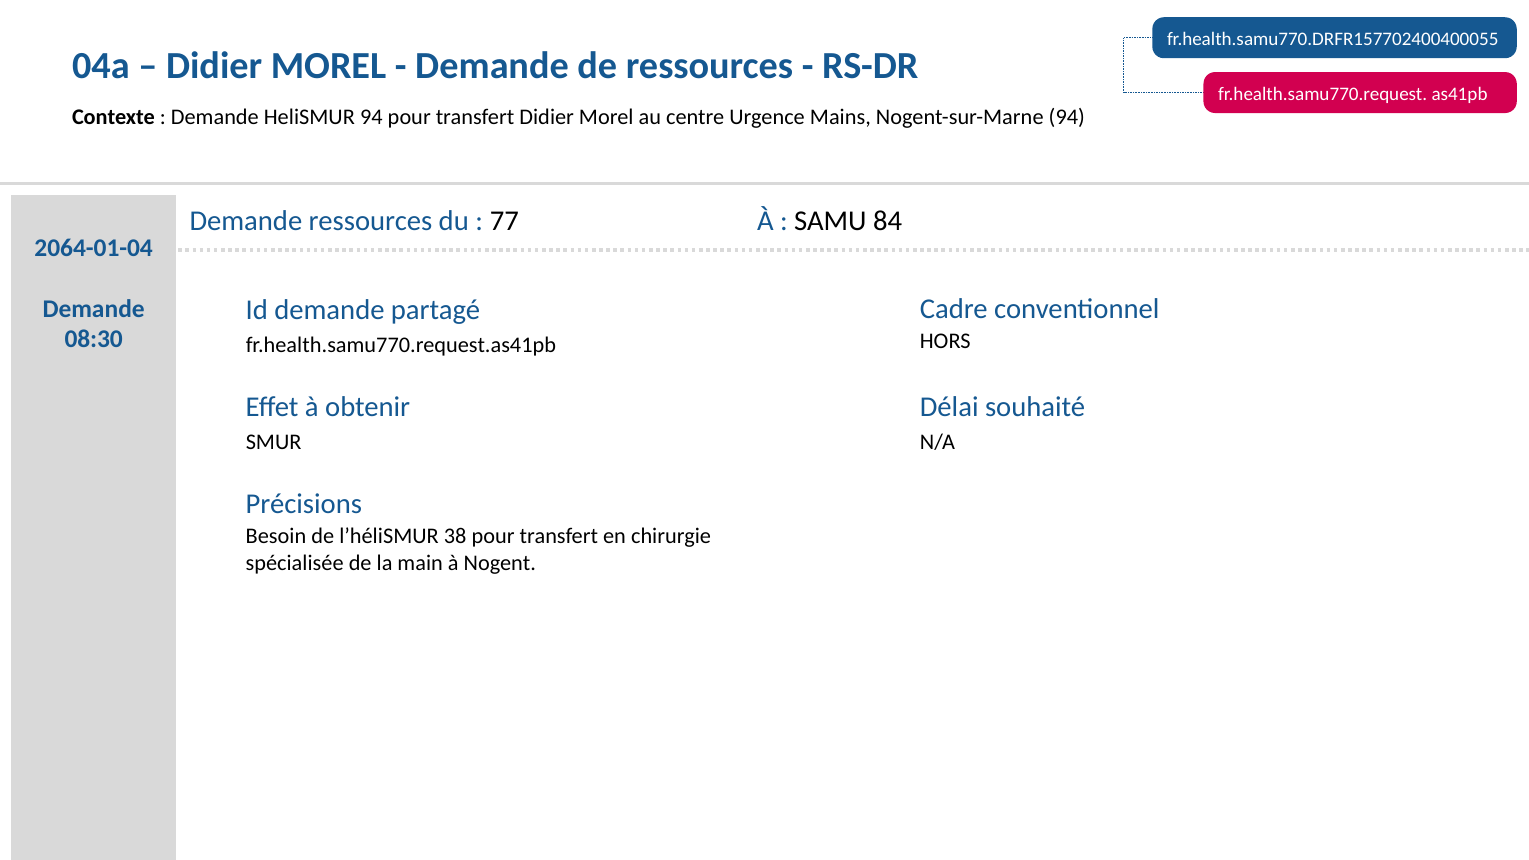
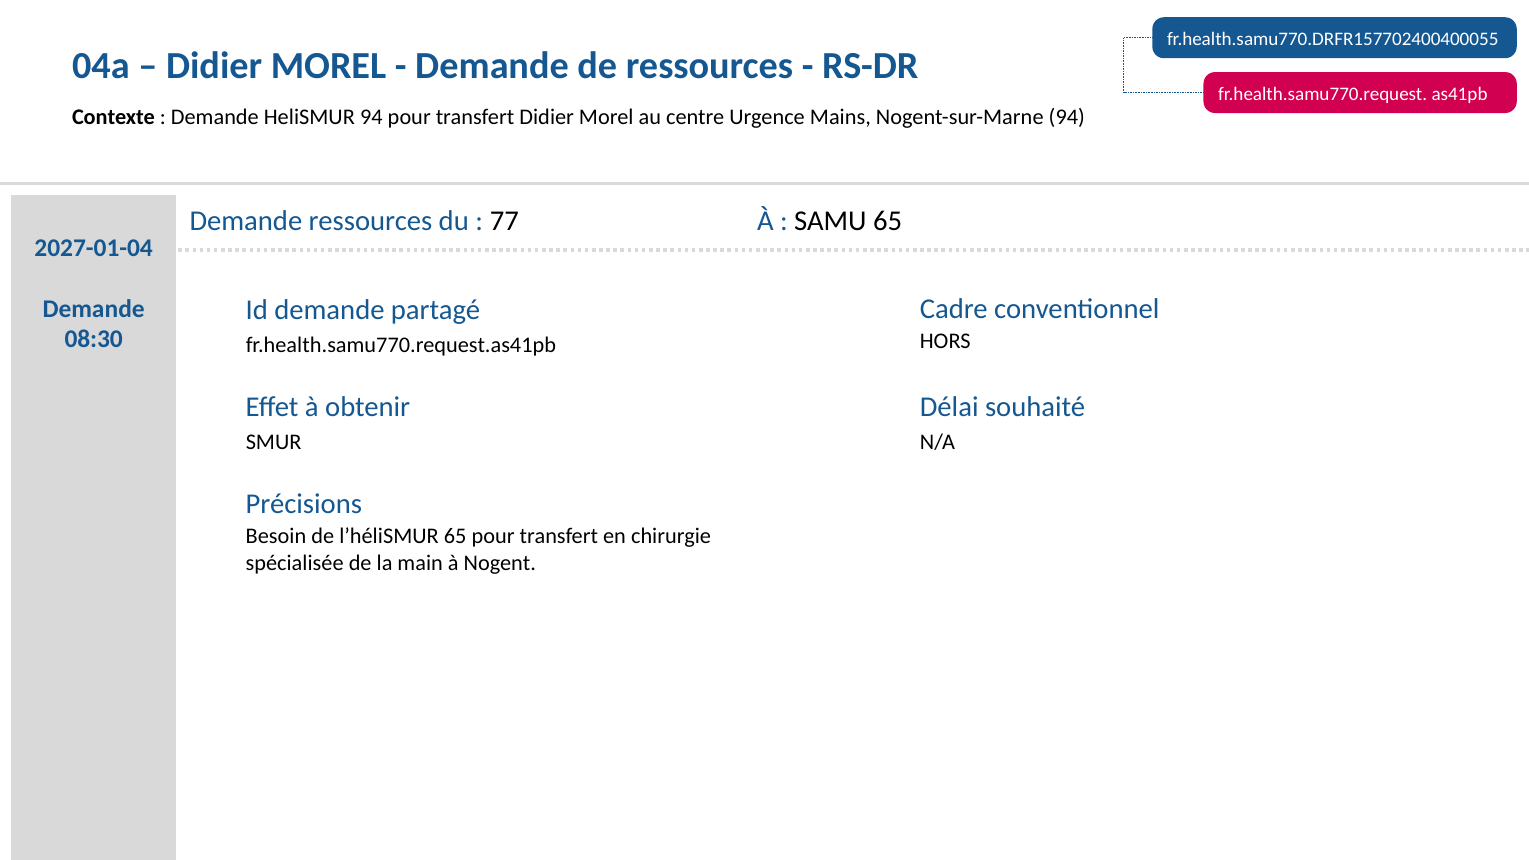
SAMU 84: 84 -> 65
2064-01-04: 2064-01-04 -> 2027-01-04
l’héliSMUR 38: 38 -> 65
